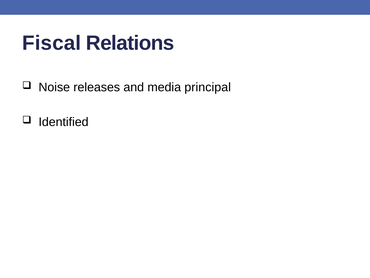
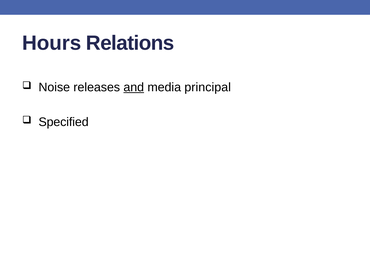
Fiscal: Fiscal -> Hours
and underline: none -> present
Identified: Identified -> Specified
